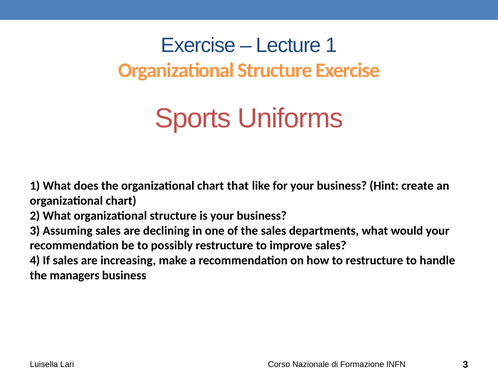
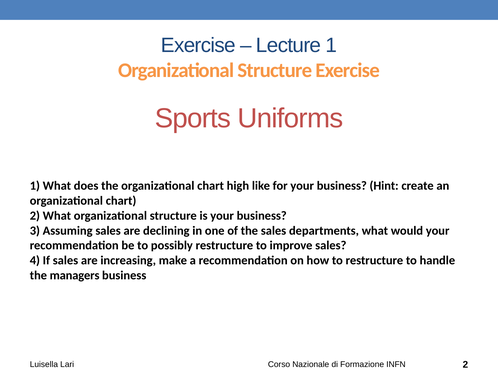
that: that -> high
INFN 3: 3 -> 2
